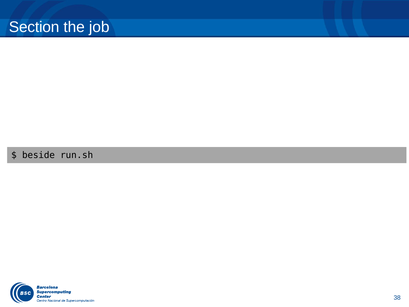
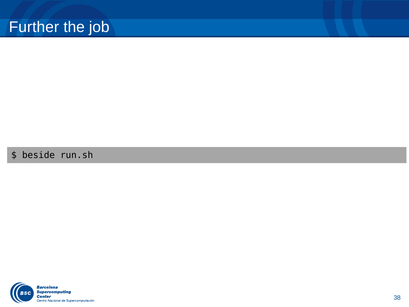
Section: Section -> Further
